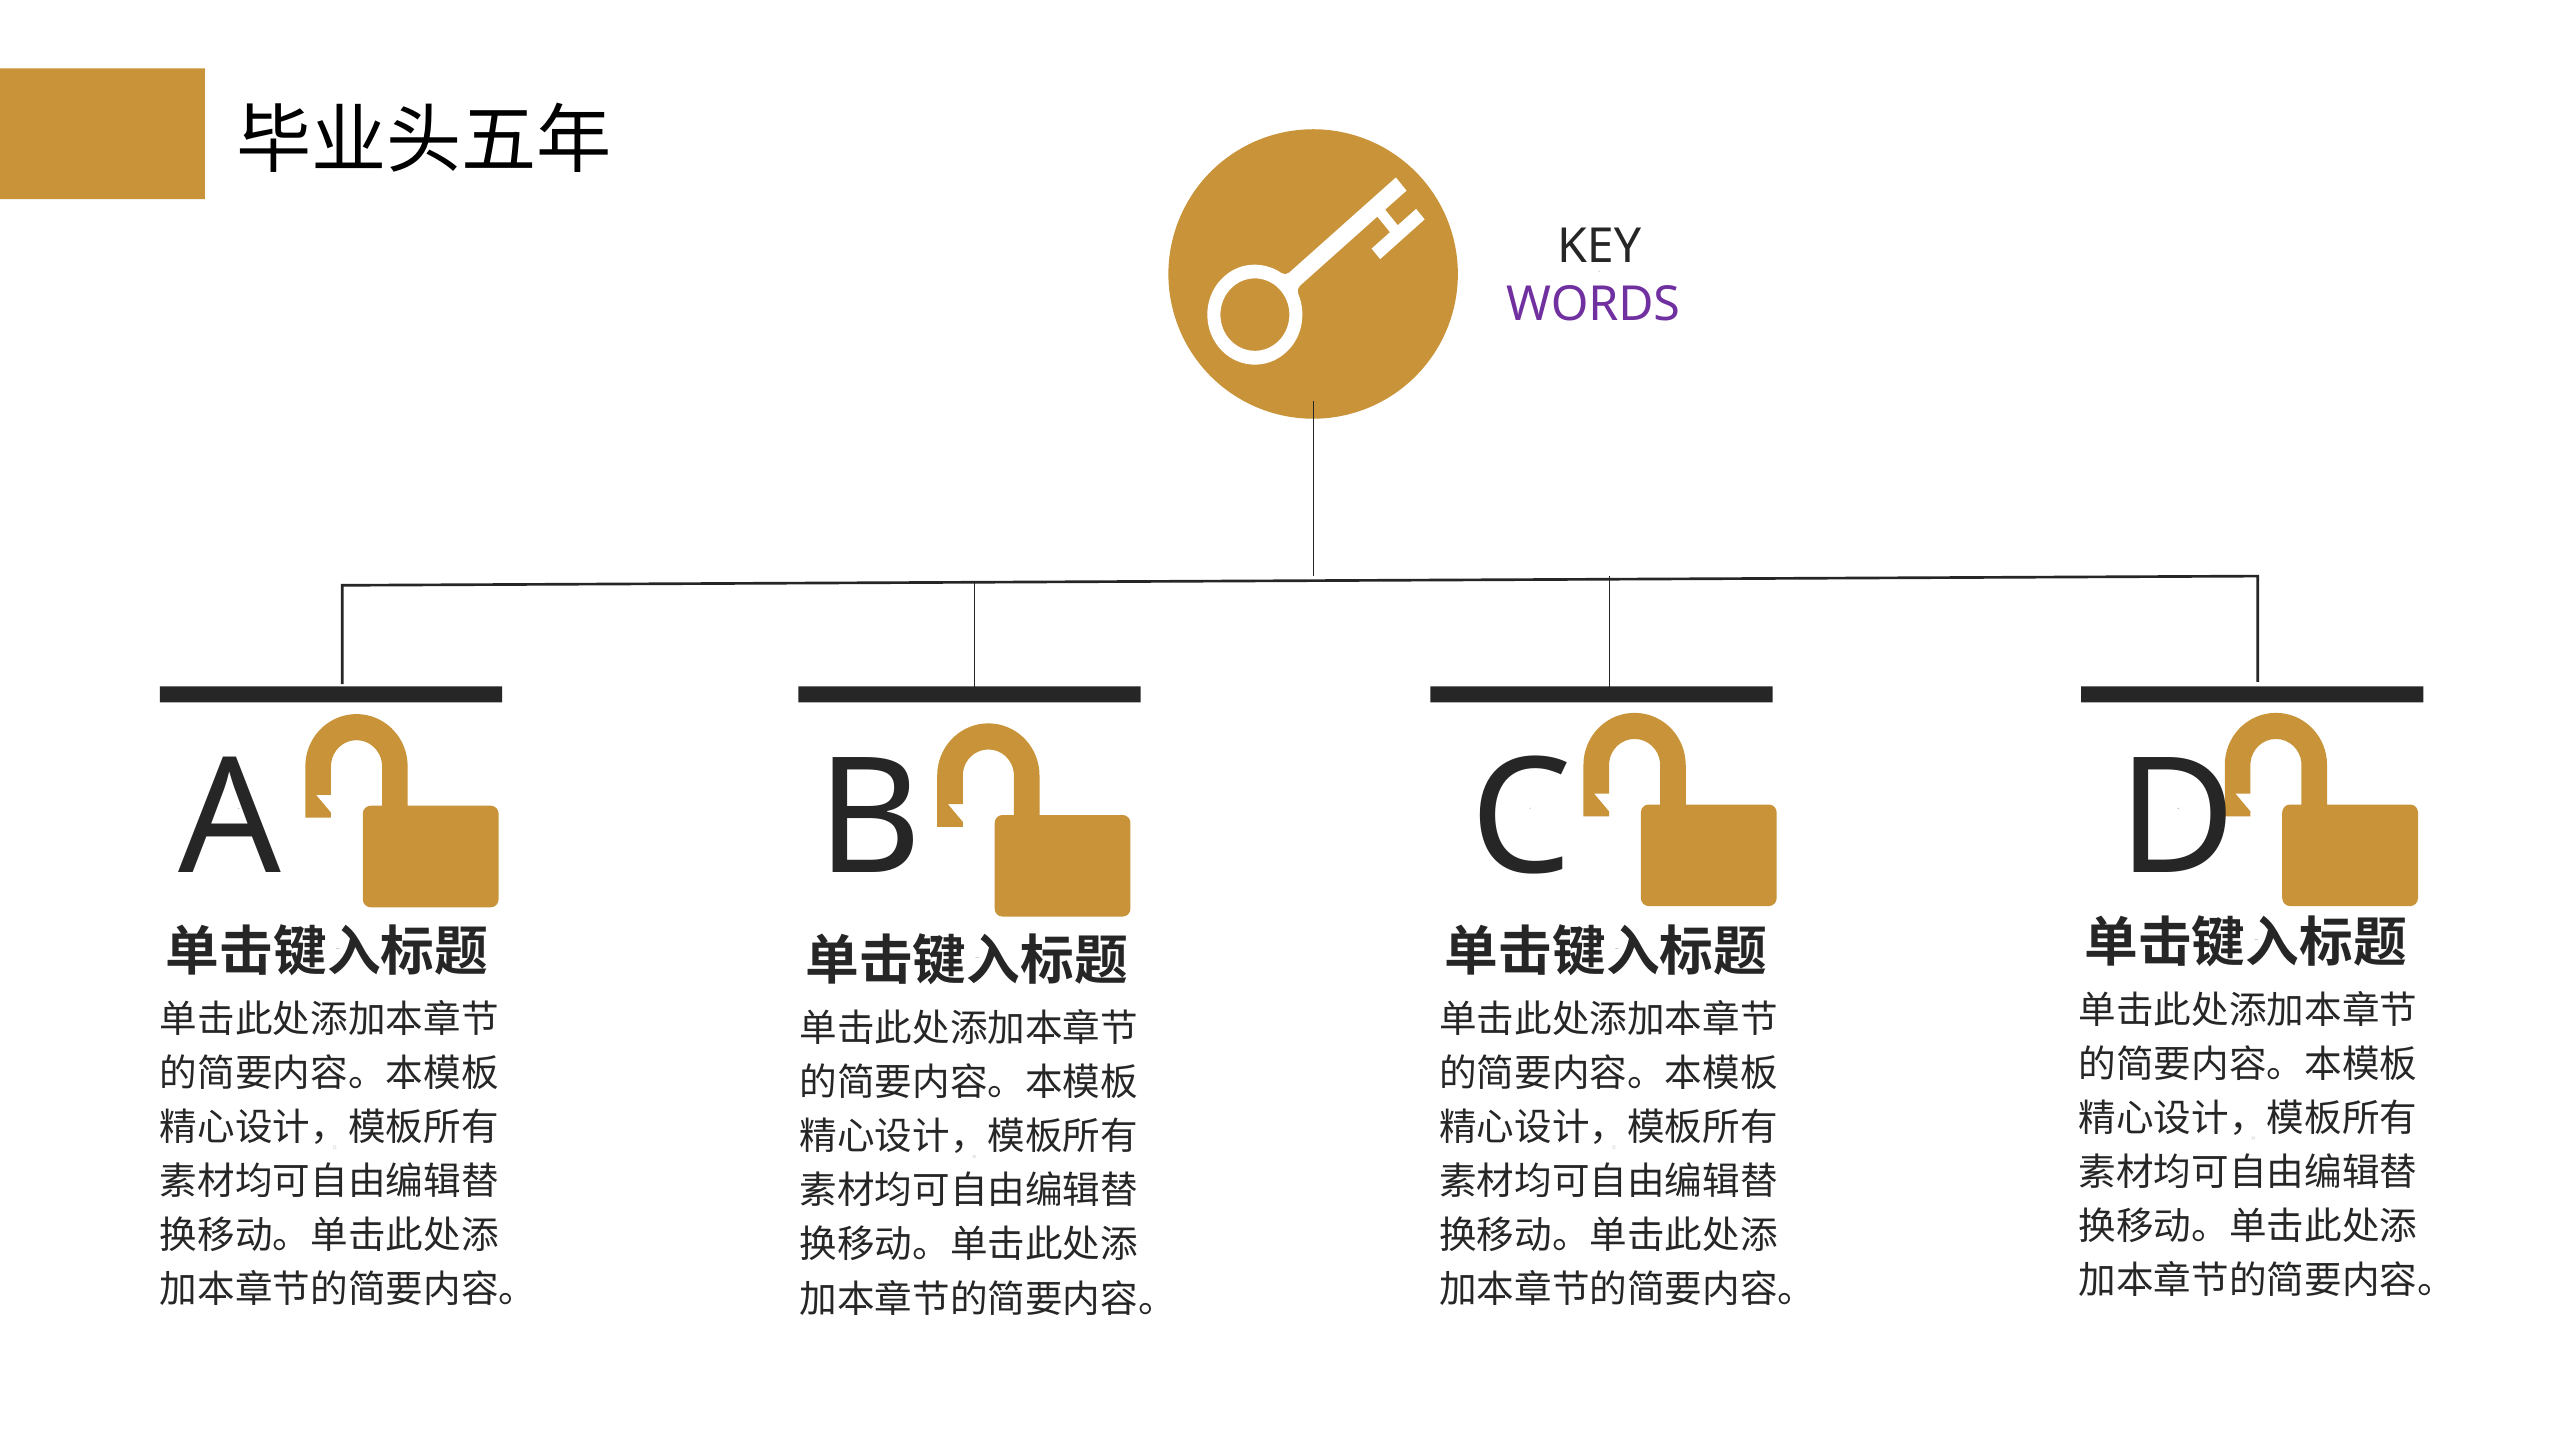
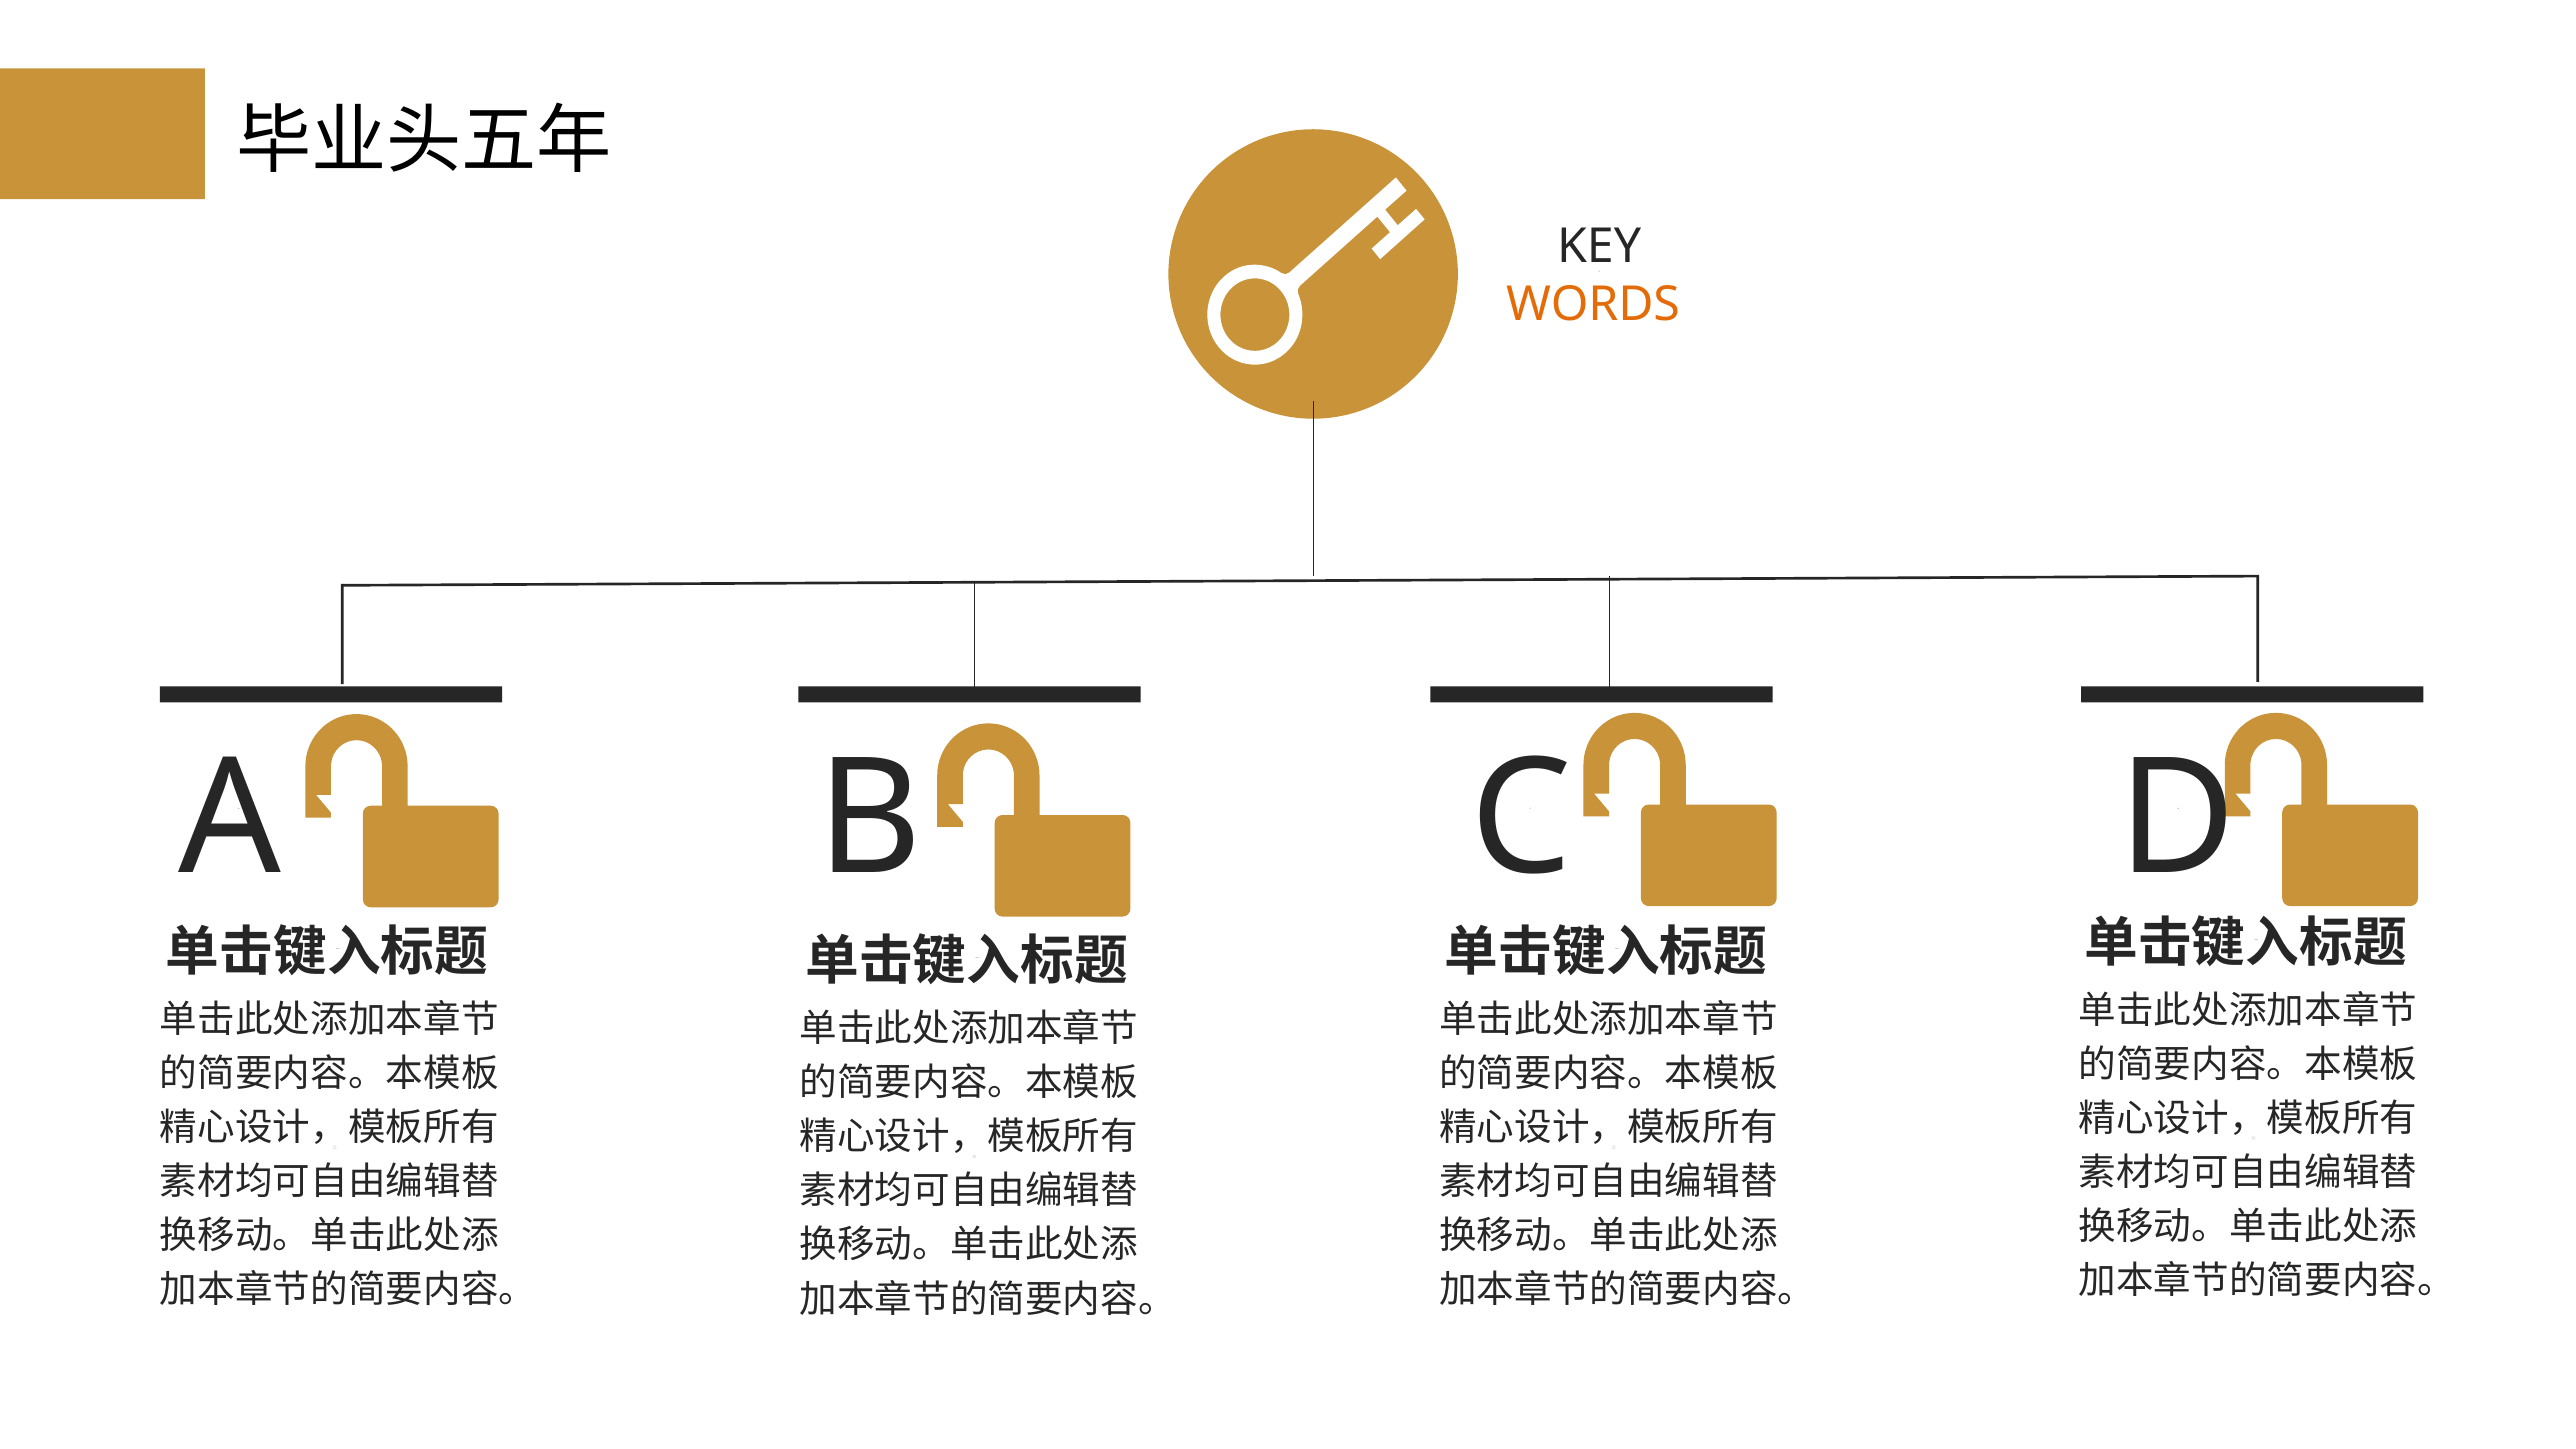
WORDS at (1593, 304) colour: purple -> orange
